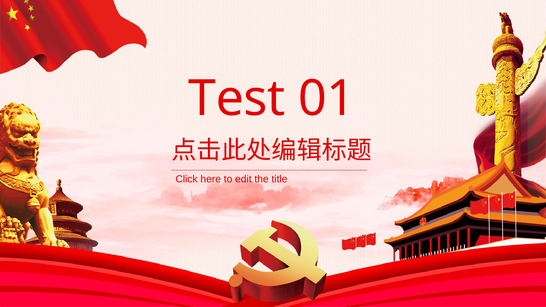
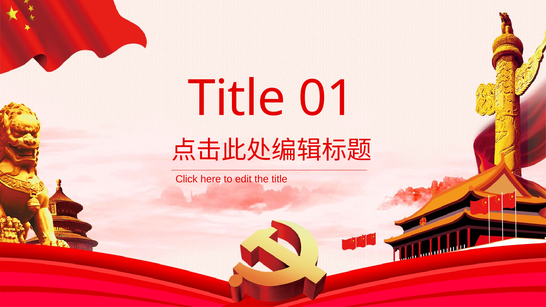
Test at (237, 99): Test -> Title
